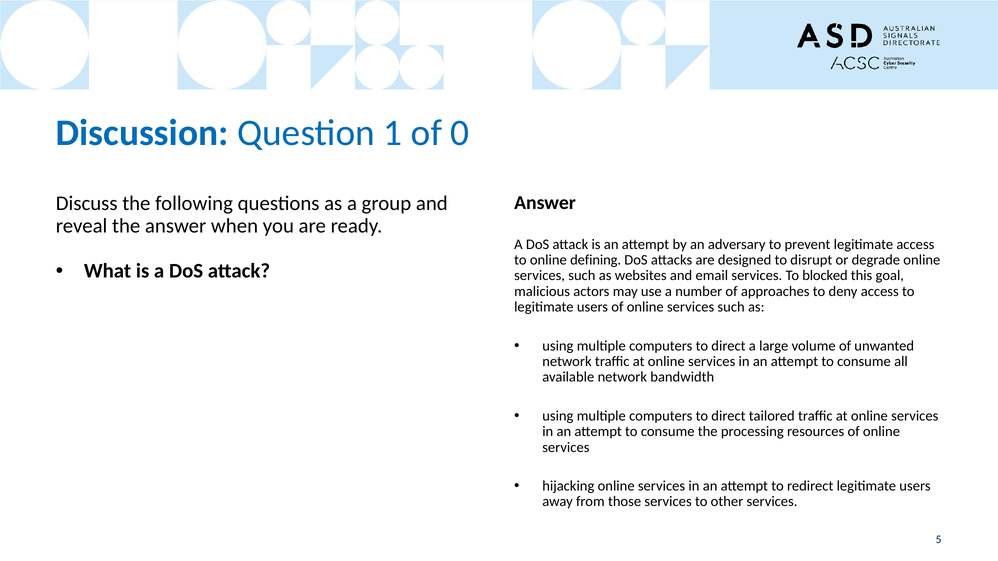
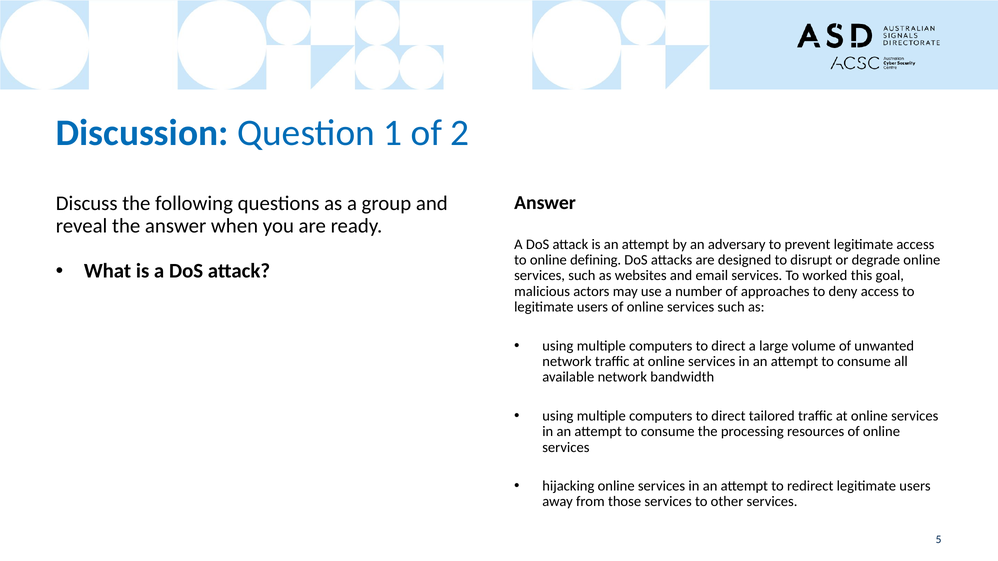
0: 0 -> 2
blocked: blocked -> worked
